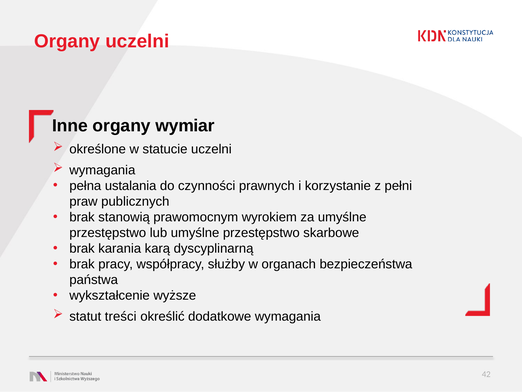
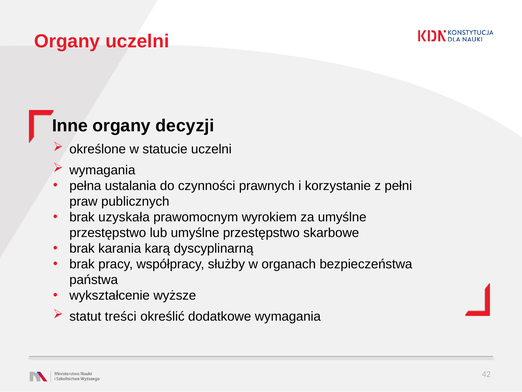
wymiar: wymiar -> decyzji
stanowią: stanowią -> uzyskała
